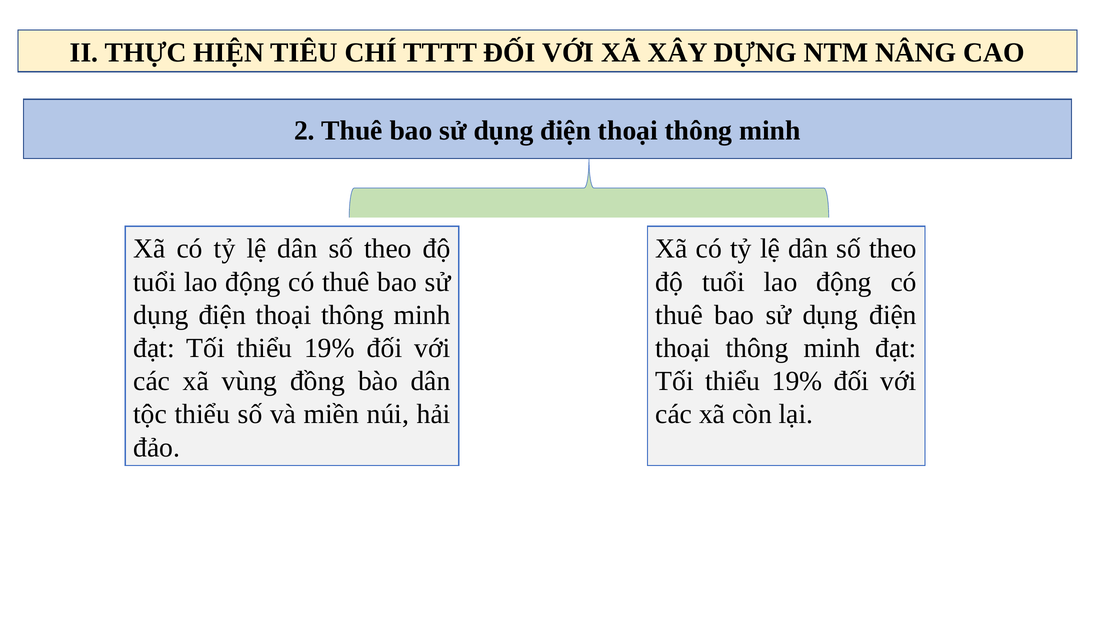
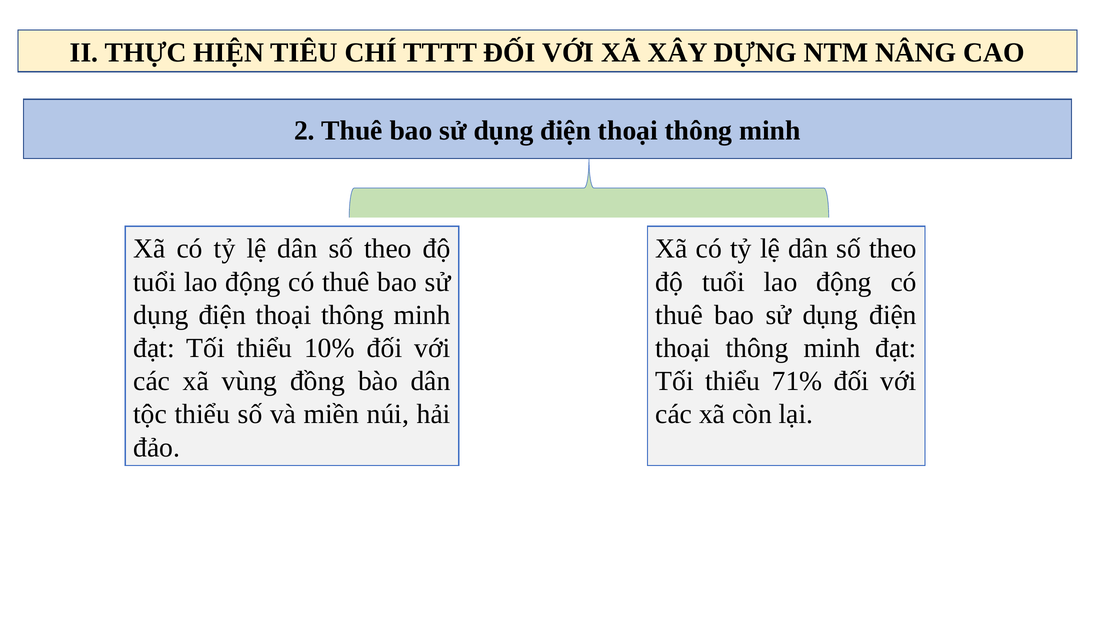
19% at (329, 348): 19% -> 10%
19% at (797, 382): 19% -> 71%
